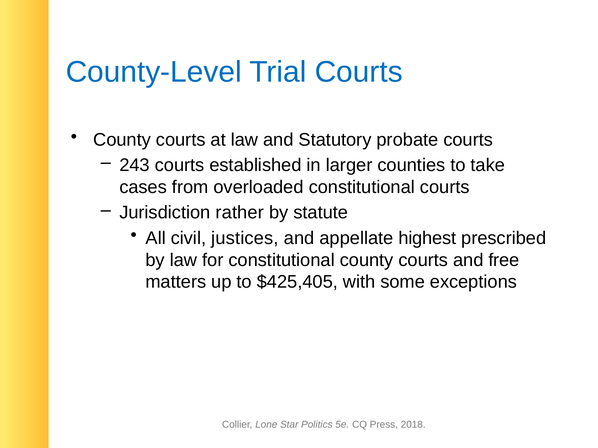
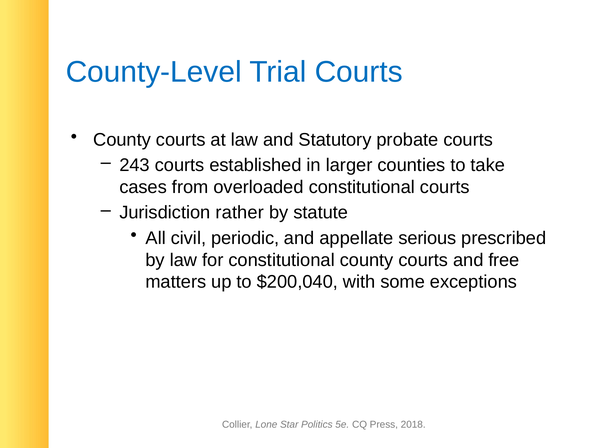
justices: justices -> periodic
highest: highest -> serious
$425,405: $425,405 -> $200,040
